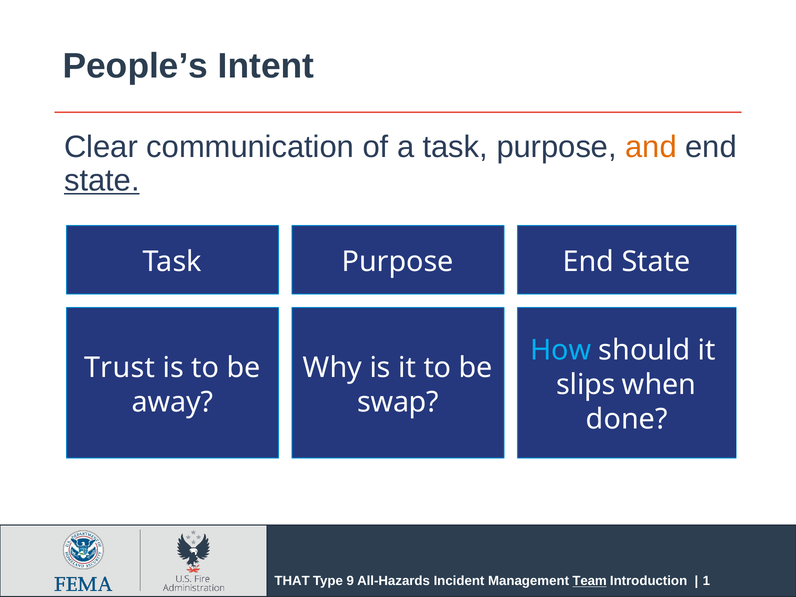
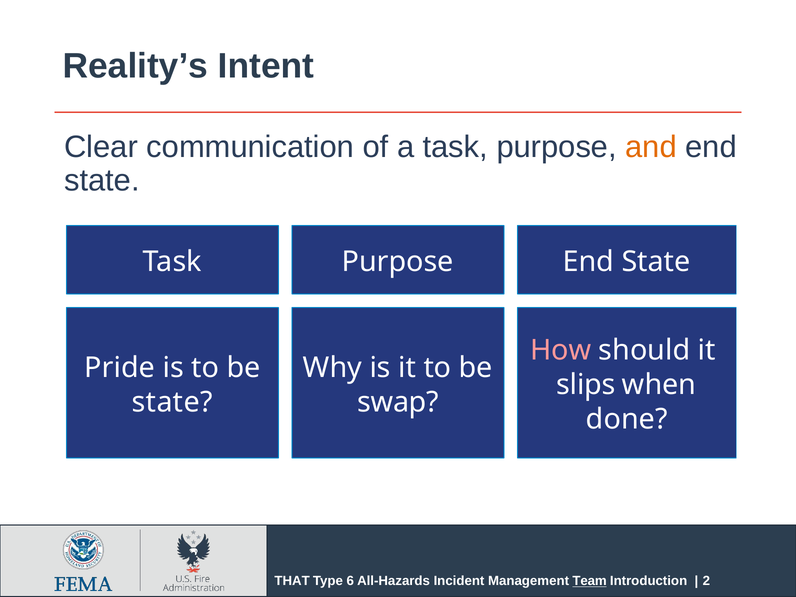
People’s: People’s -> Reality’s
state at (102, 180) underline: present -> none
How colour: light blue -> pink
Trust: Trust -> Pride
away at (172, 402): away -> state
9: 9 -> 6
1: 1 -> 2
